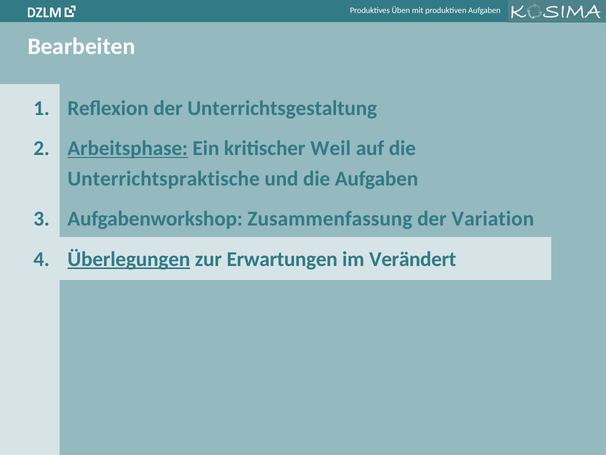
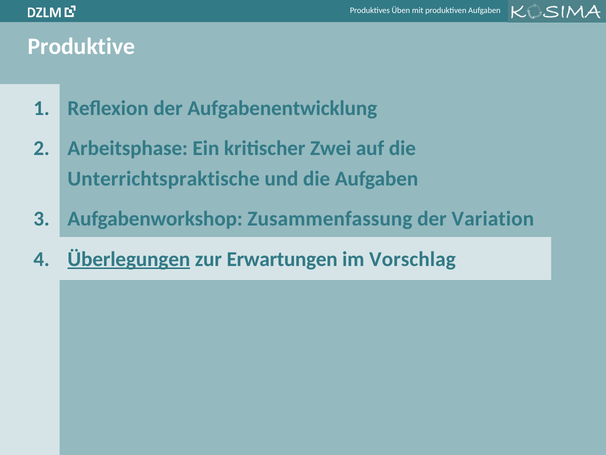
Bearbeiten: Bearbeiten -> Produktive
Unterrichtsgestaltung: Unterrichtsgestaltung -> Aufgabenentwicklung
Arbeitsphase underline: present -> none
Weil: Weil -> Zwei
Verändert: Verändert -> Vorschlag
